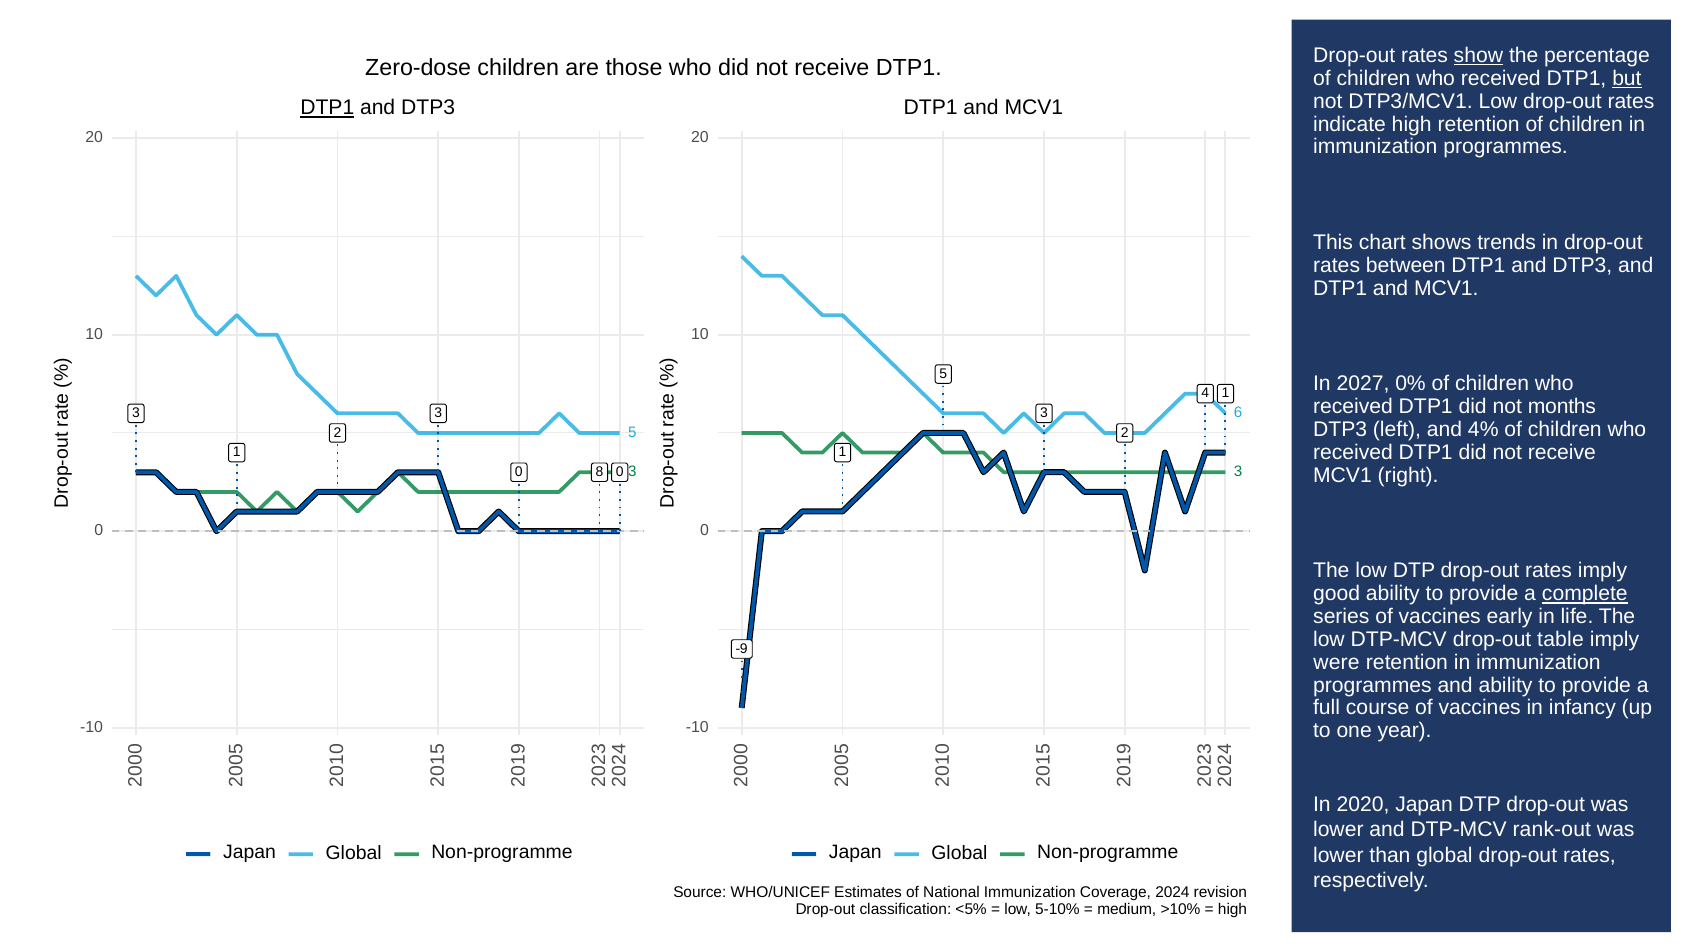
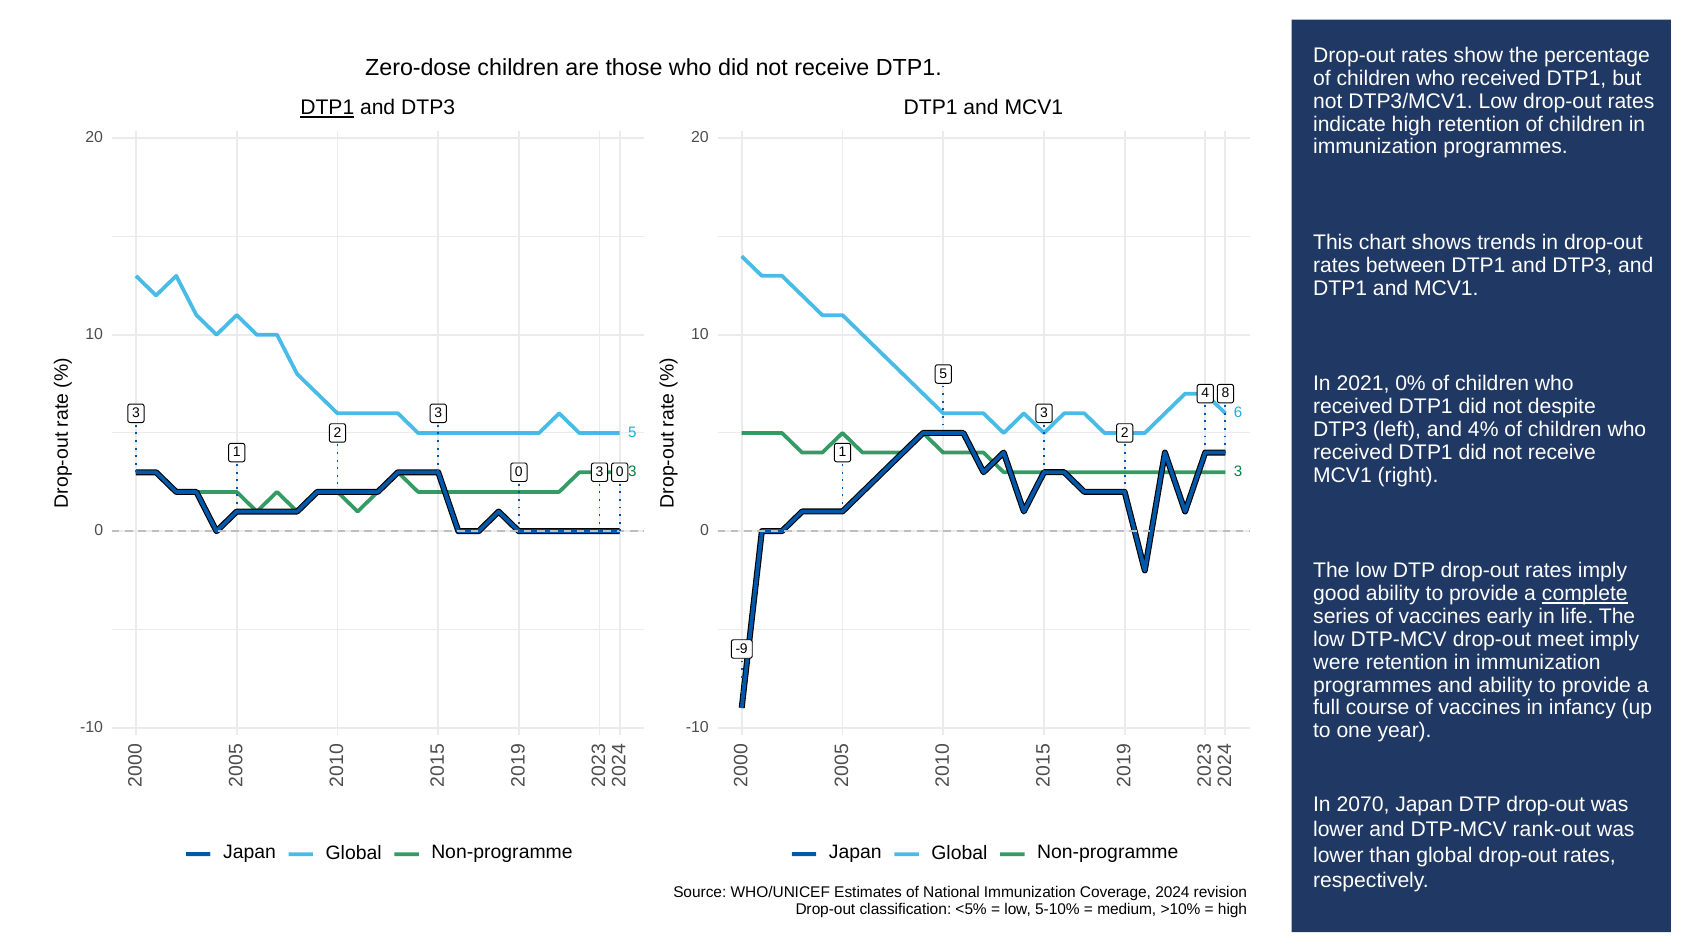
show underline: present -> none
but underline: present -> none
2027: 2027 -> 2021
4 1: 1 -> 8
months: months -> despite
0 8: 8 -> 3
table: table -> meet
2020: 2020 -> 2070
